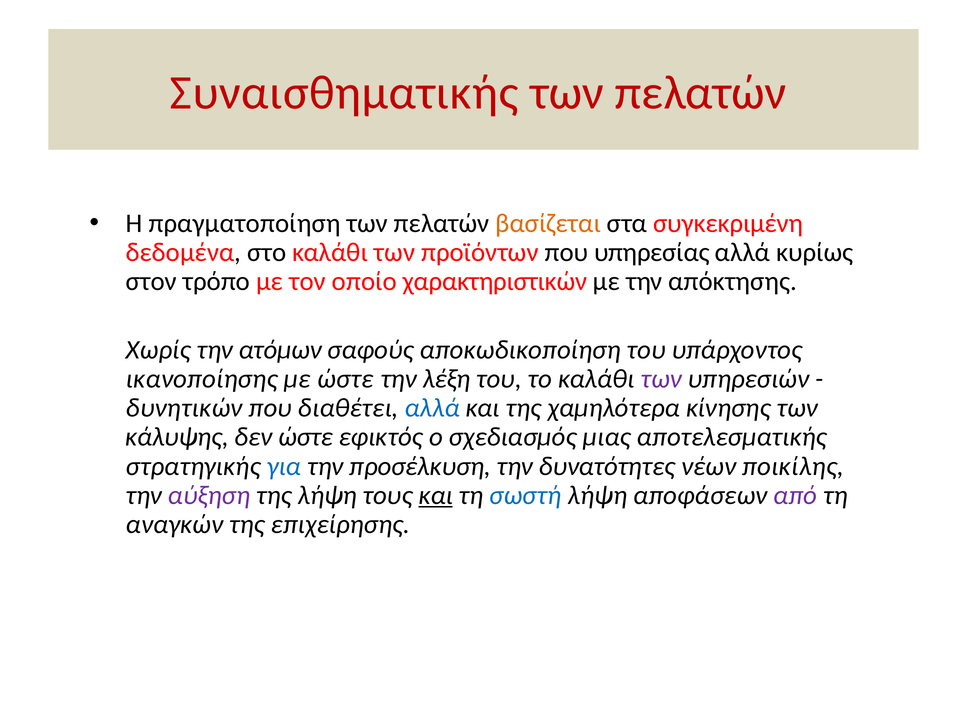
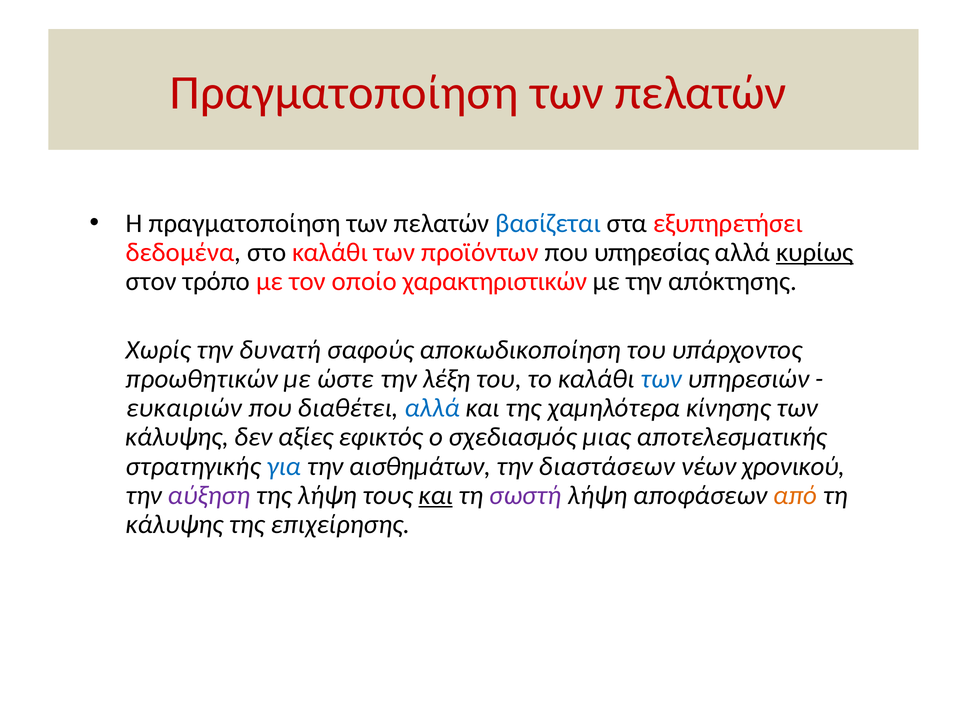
Συναισθηματικής at (344, 93): Συναισθηματικής -> Πραγματοποίηση
βασίζεται colour: orange -> blue
συγκεκριμένη: συγκεκριμένη -> εξυπηρετήσει
κυρίως underline: none -> present
ατόμων: ατόμων -> δυνατή
ικανοποίησης: ικανοποίησης -> προωθητικών
των at (661, 379) colour: purple -> blue
δυνητικών: δυνητικών -> ευκαιριών
δεν ώστε: ώστε -> αξίες
προσέλκυση: προσέλκυση -> αισθημάτων
δυνατότητες: δυνατότητες -> διαστάσεων
ποικίλης: ποικίλης -> χρονικού
σωστή colour: blue -> purple
από colour: purple -> orange
αναγκών at (175, 524): αναγκών -> κάλυψης
